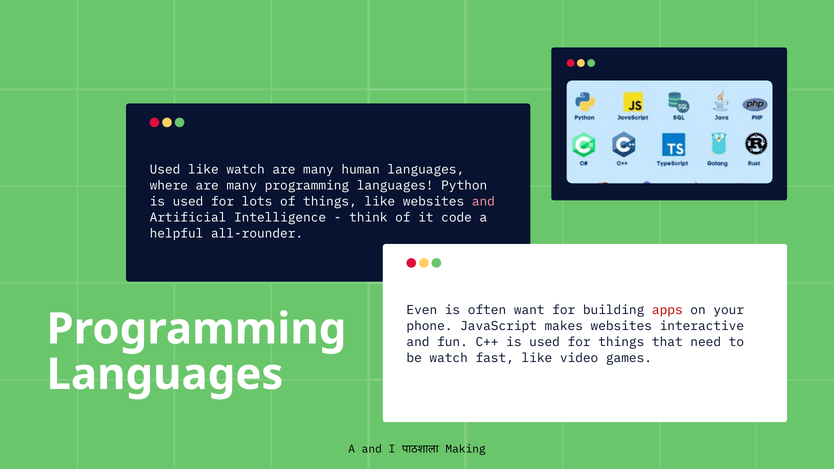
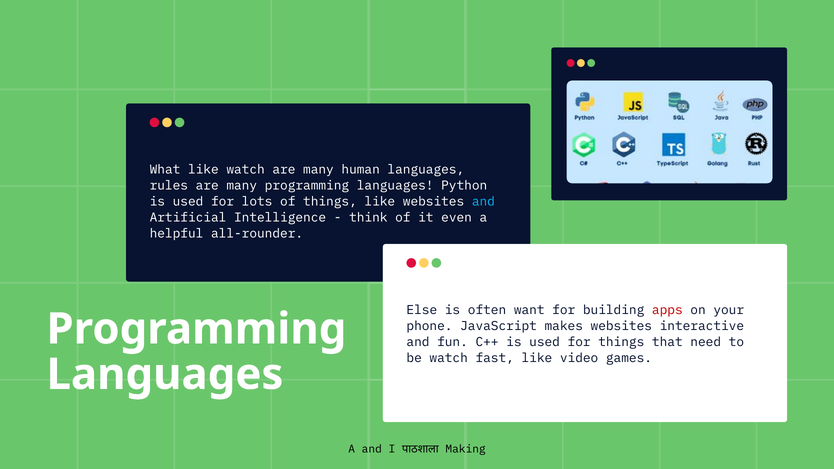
Used at (165, 170): Used -> What
where: where -> rules
and at (483, 202) colour: pink -> light blue
code: code -> even
Even: Even -> Else
